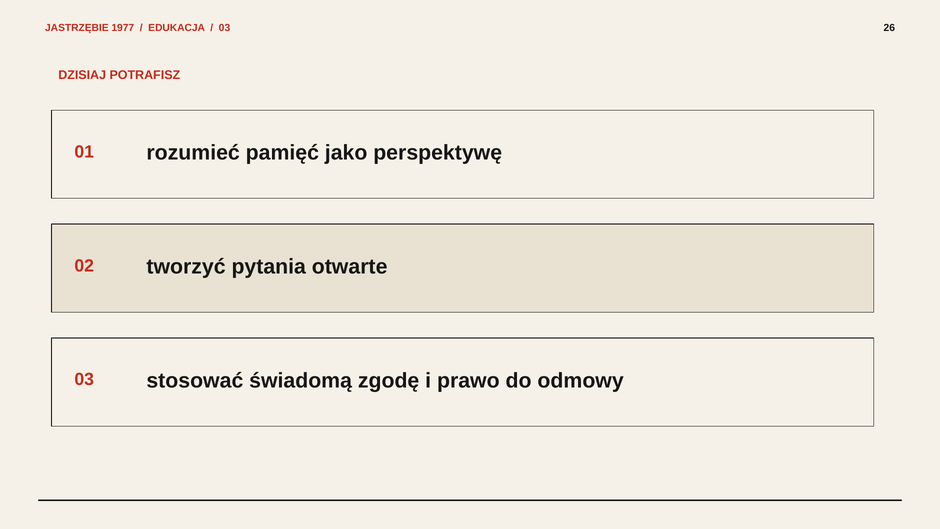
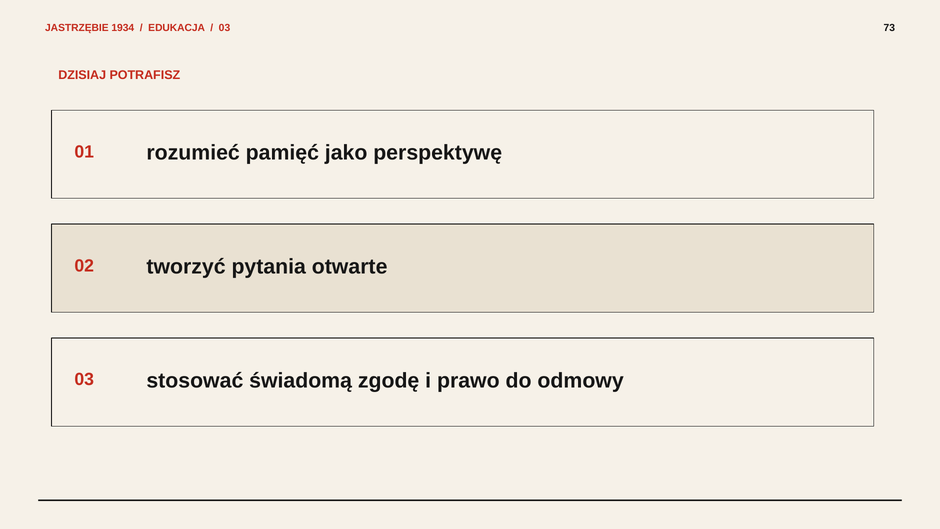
1977: 1977 -> 1934
26: 26 -> 73
